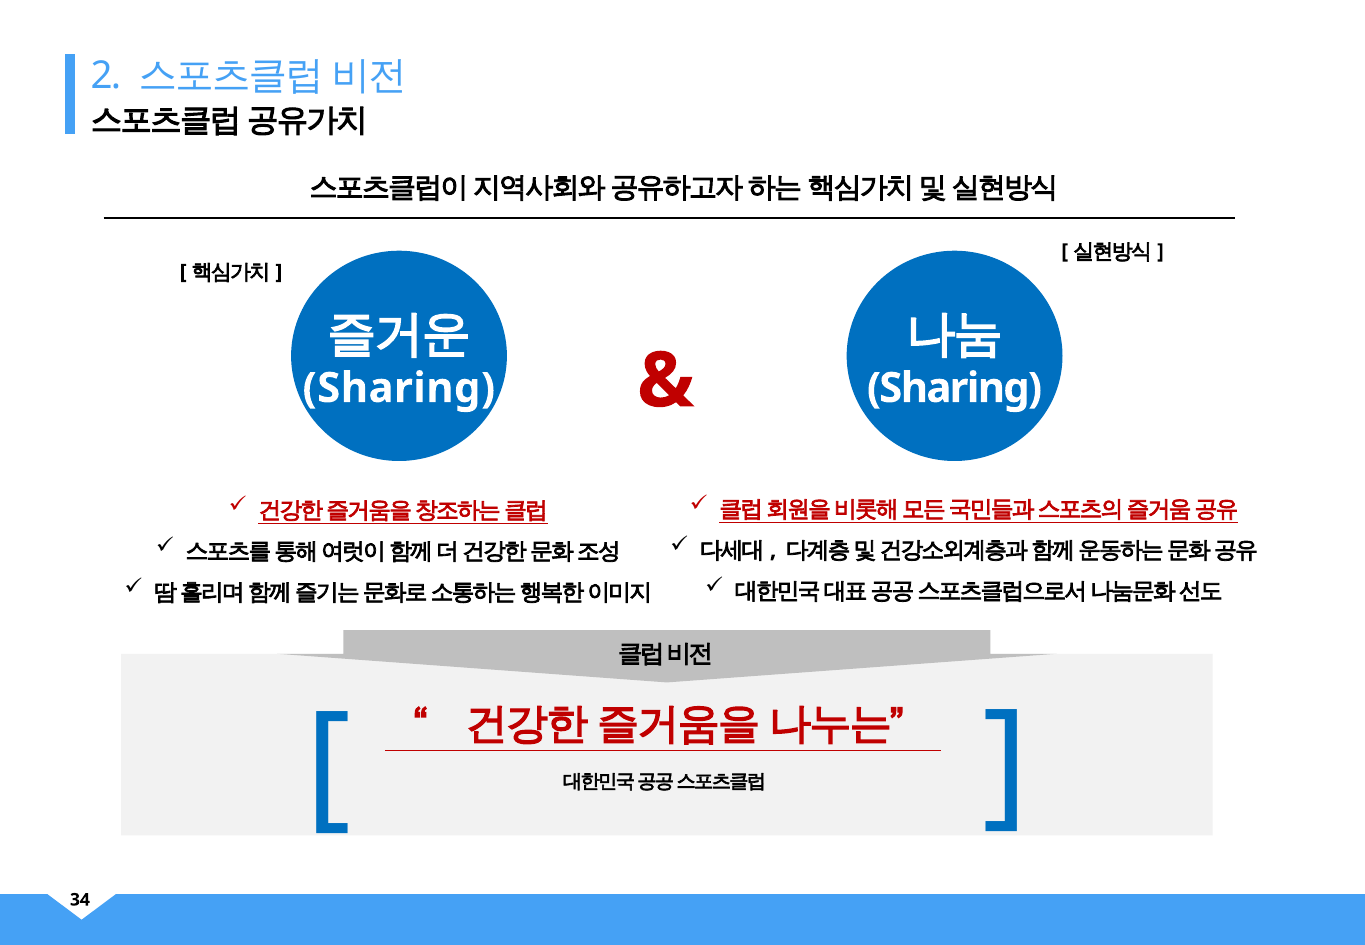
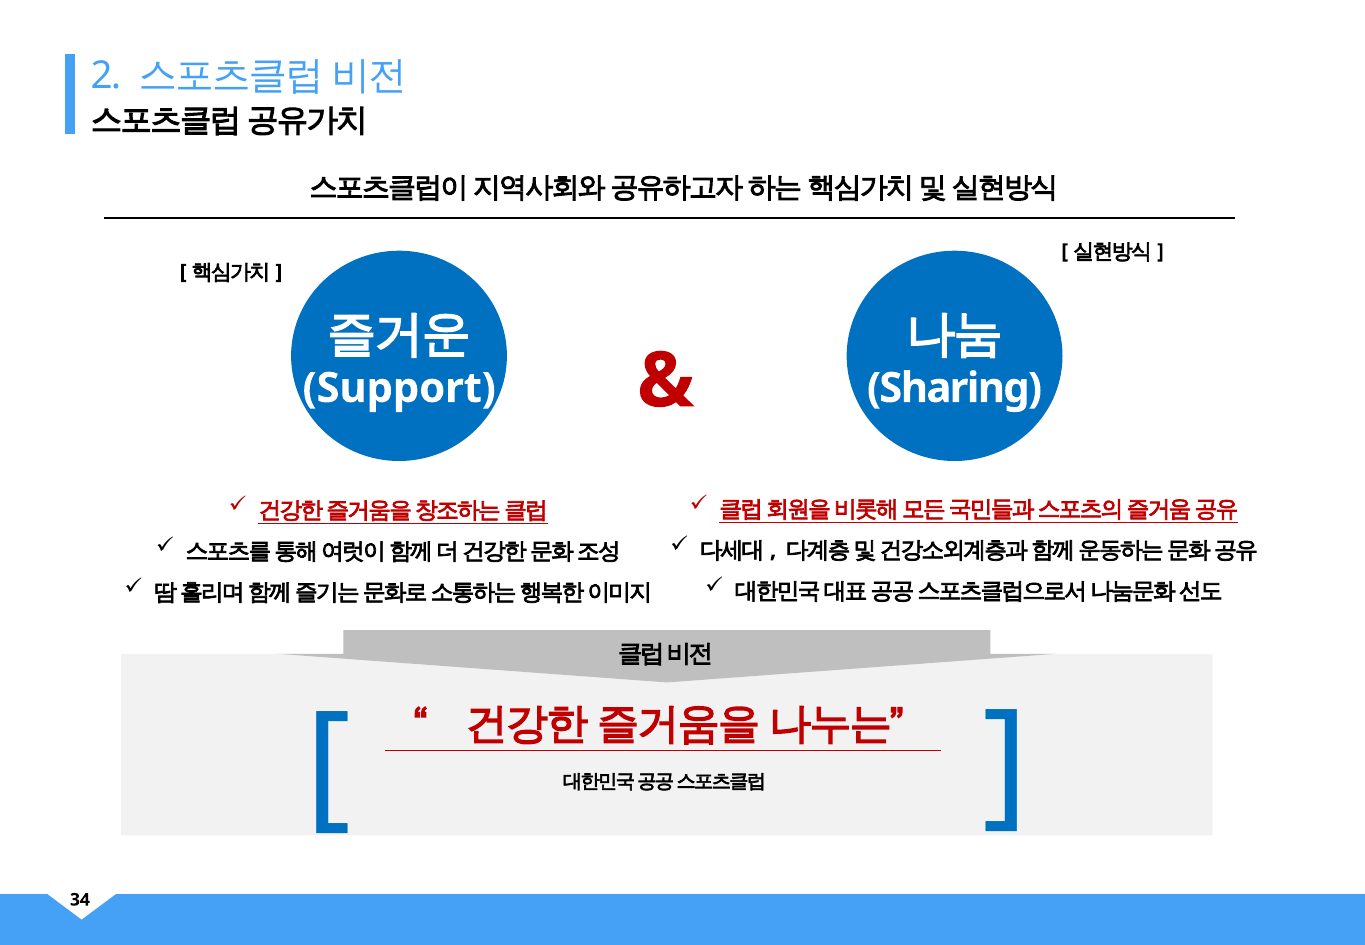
Sharing at (399, 388): Sharing -> Support
